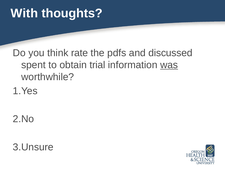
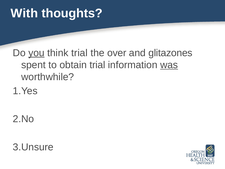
you underline: none -> present
think rate: rate -> trial
pdfs: pdfs -> over
discussed: discussed -> glitazones
